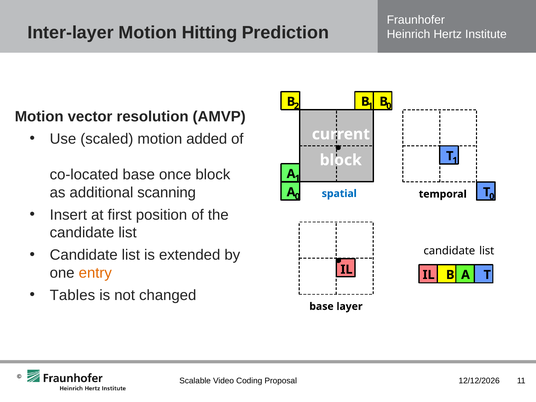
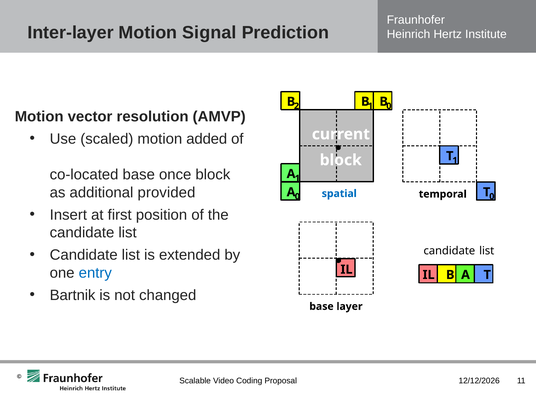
Hitting: Hitting -> Signal
scanning: scanning -> provided
entry colour: orange -> blue
Tables: Tables -> Bartnik
